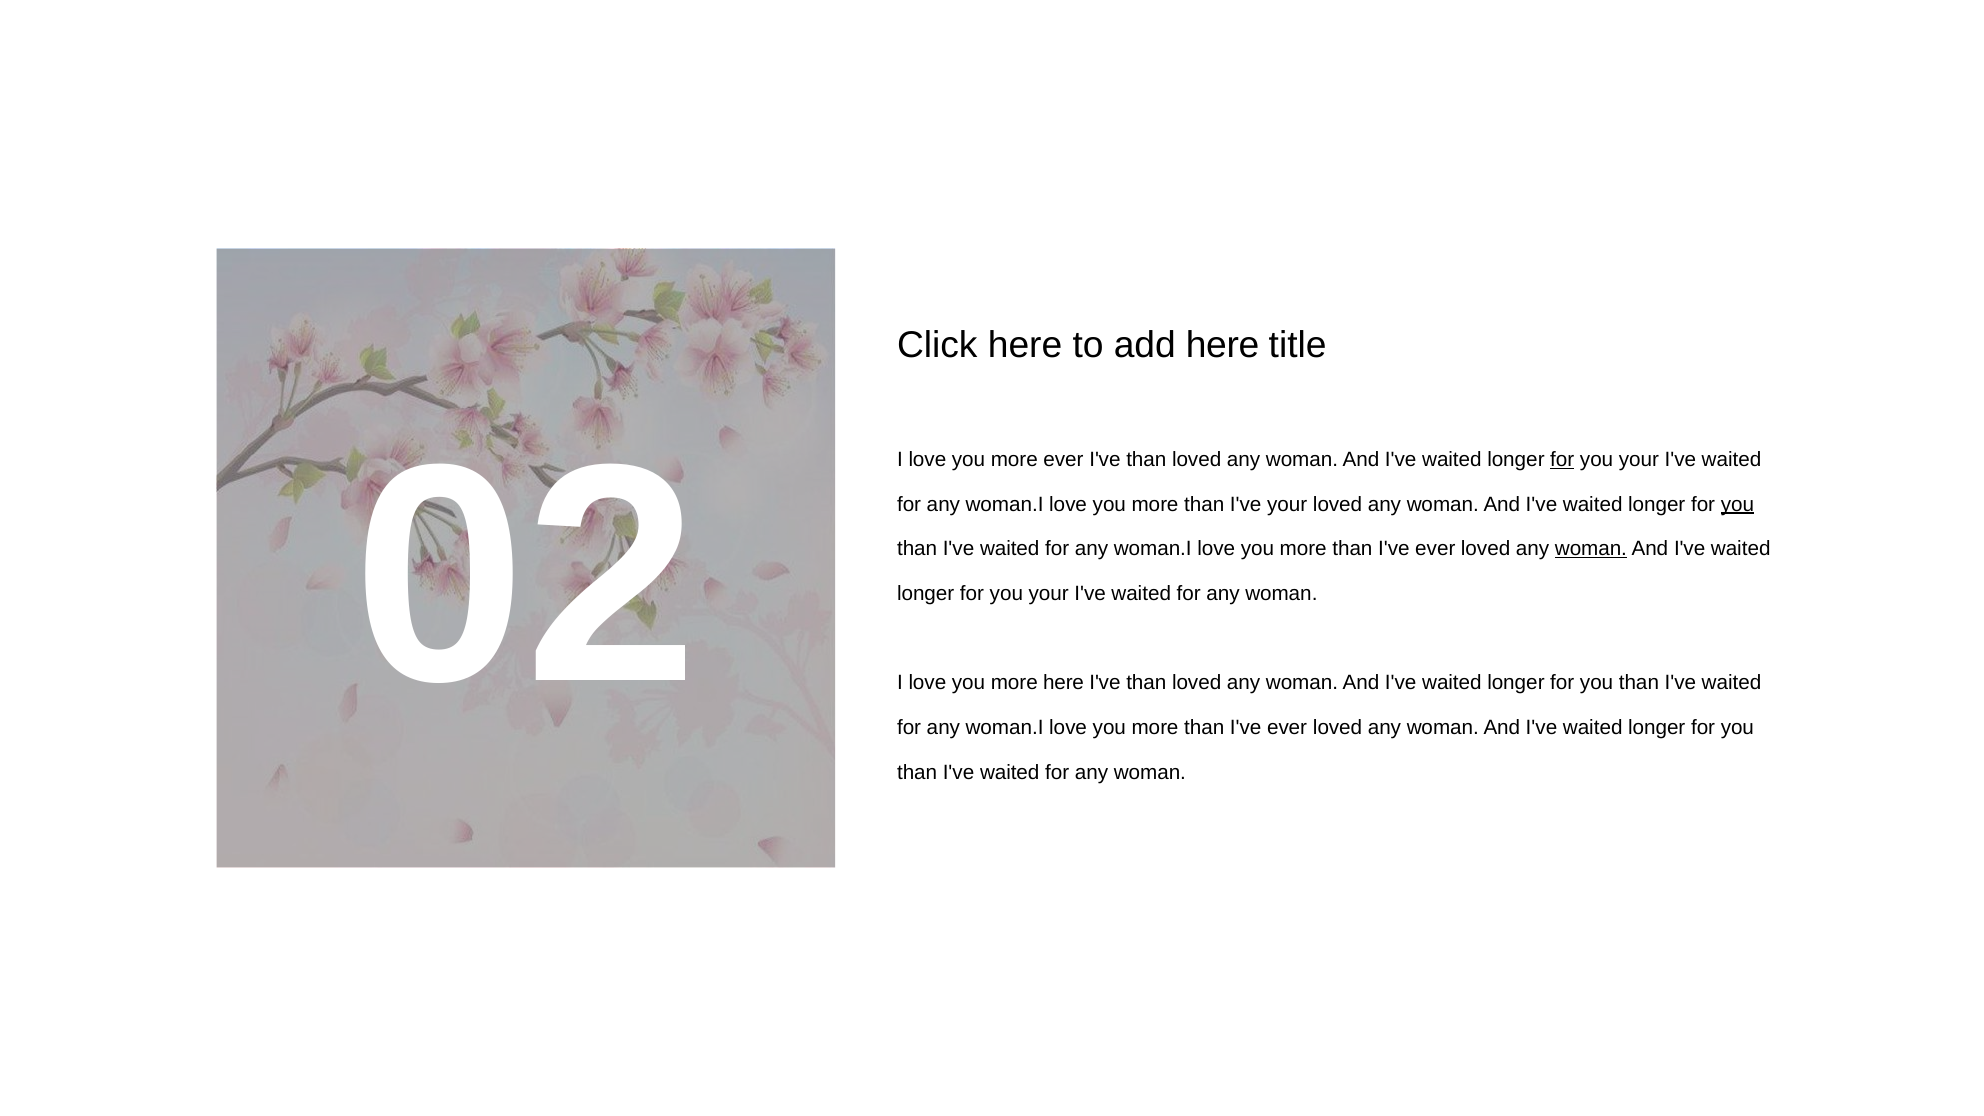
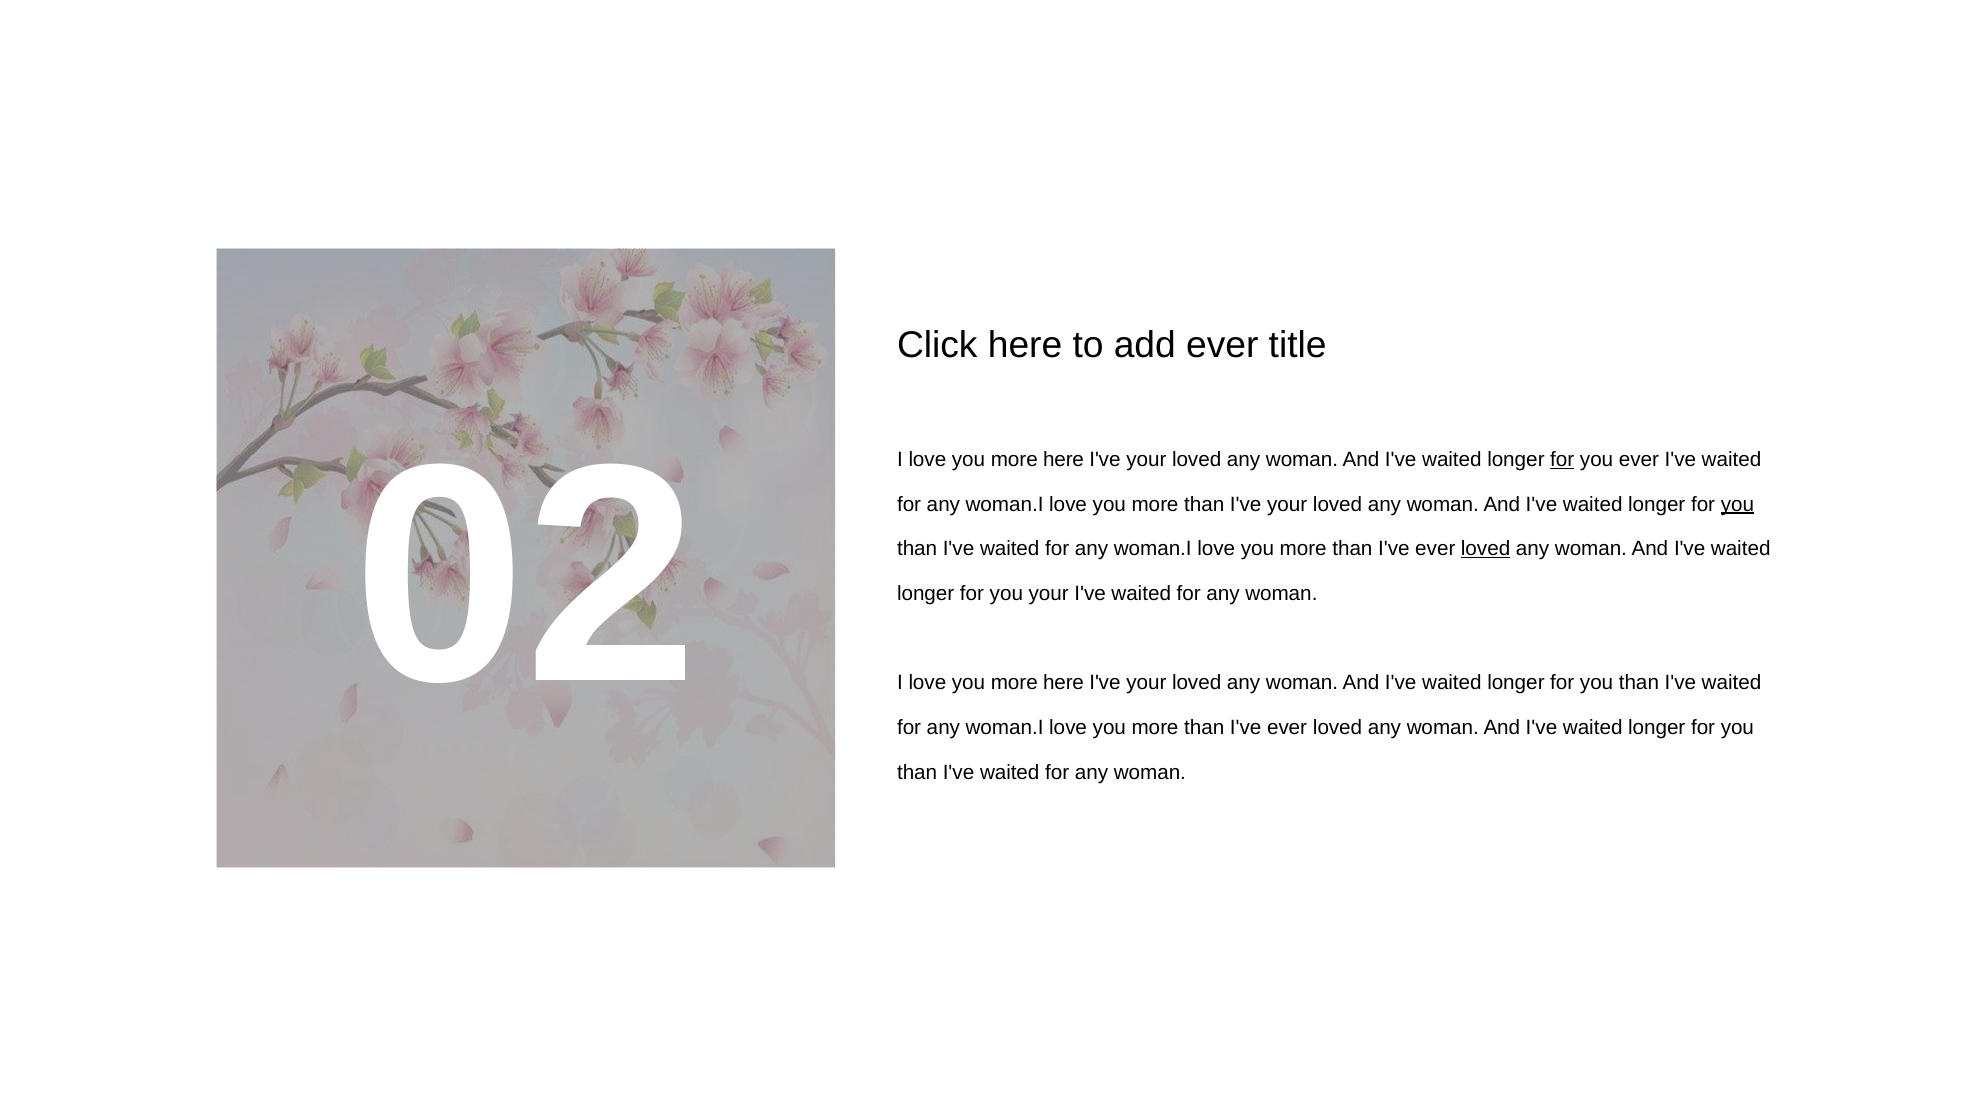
add here: here -> ever
ever at (1063, 459): ever -> here
than at (1146, 459): than -> your
your at (1639, 459): your -> ever
loved at (1486, 549) underline: none -> present
woman at (1591, 549) underline: present -> none
than at (1146, 683): than -> your
